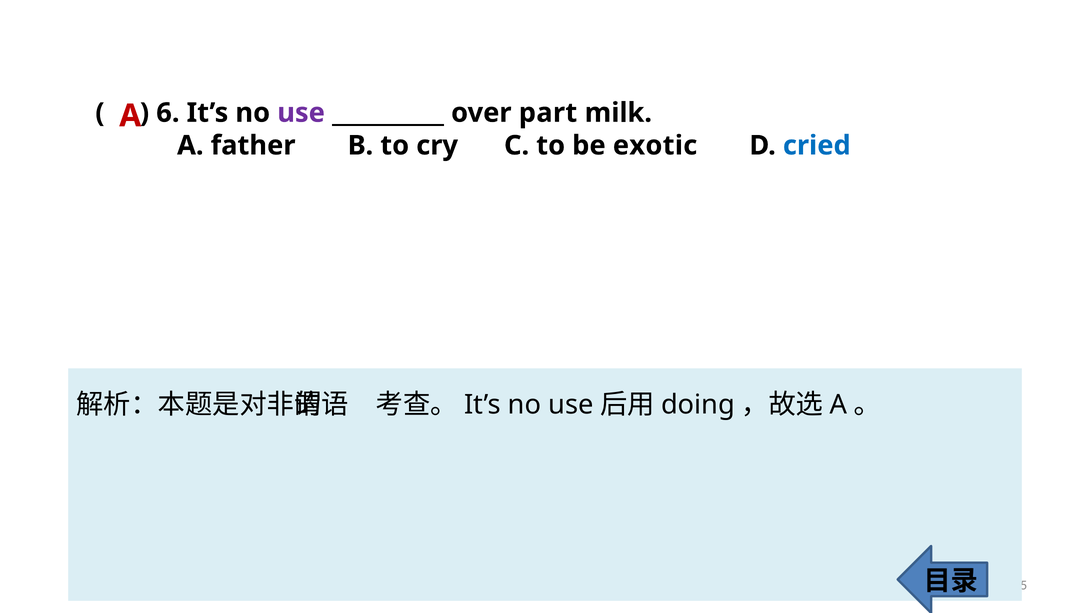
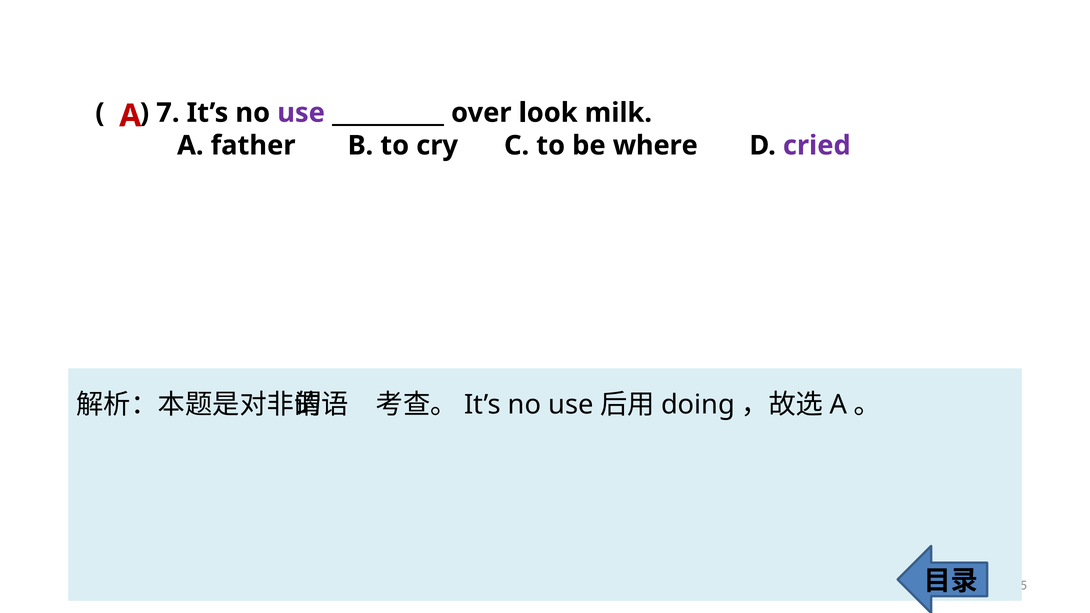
6: 6 -> 7
part: part -> look
exotic: exotic -> where
cried colour: blue -> purple
